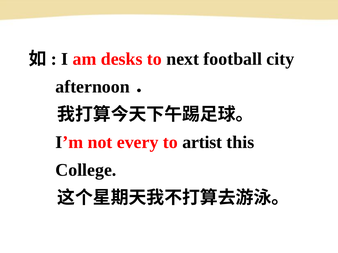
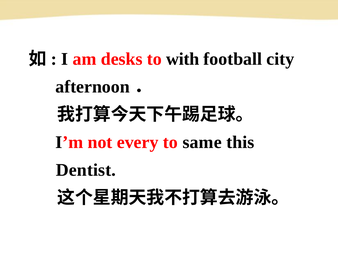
next: next -> with
artist: artist -> same
College: College -> Dentist
